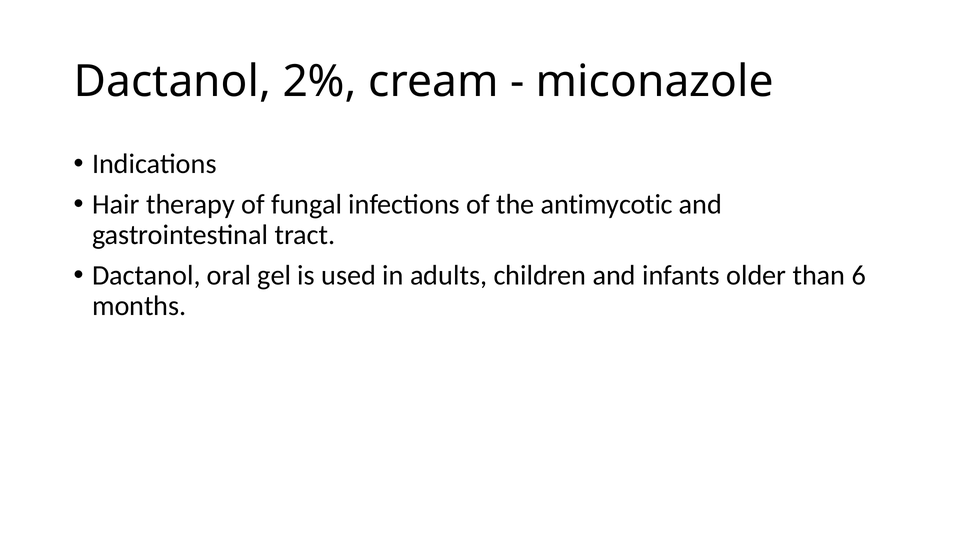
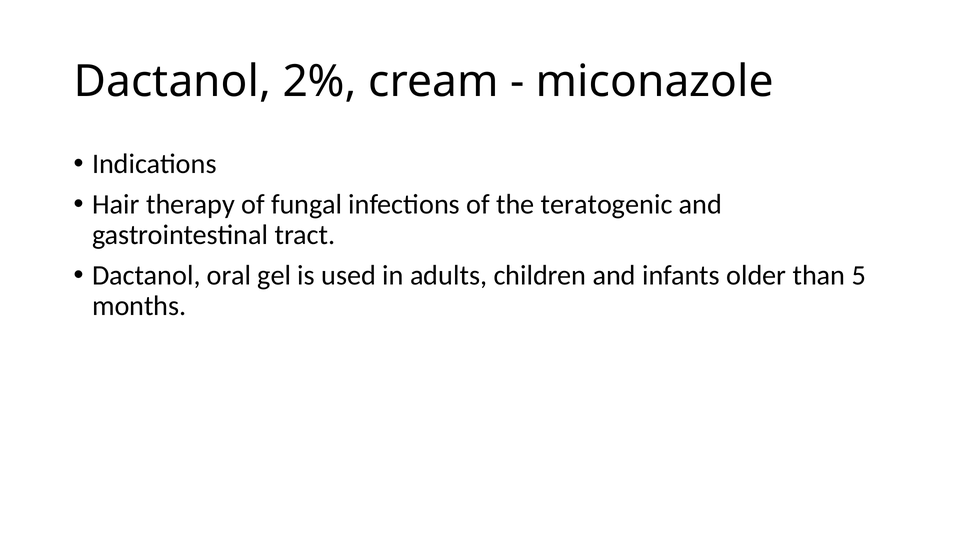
antimycotic: antimycotic -> teratogenic
6: 6 -> 5
